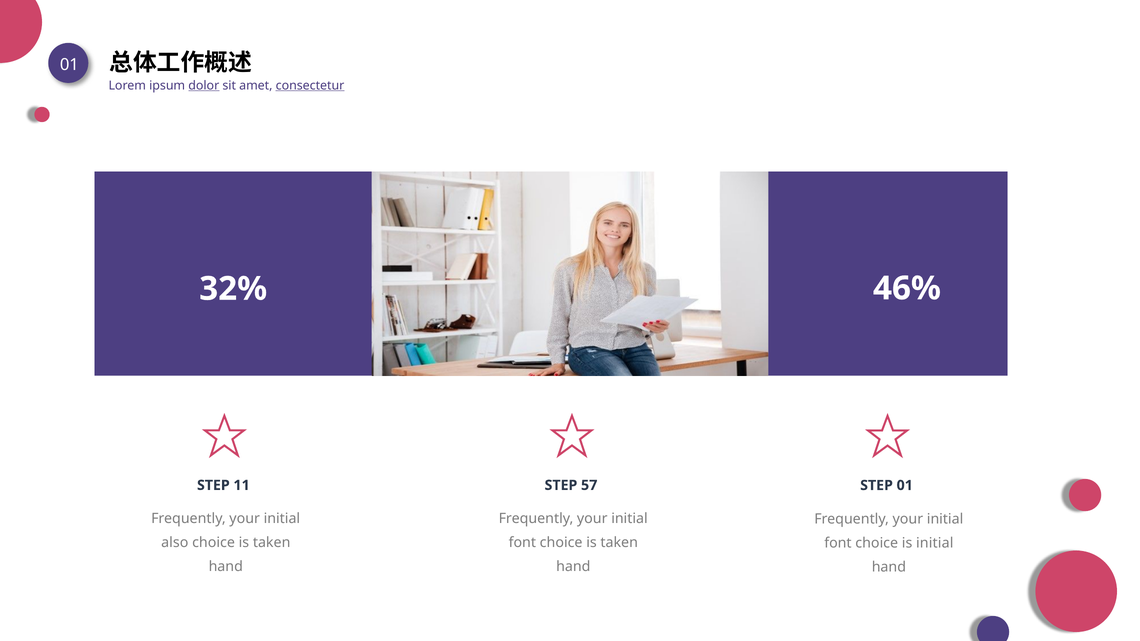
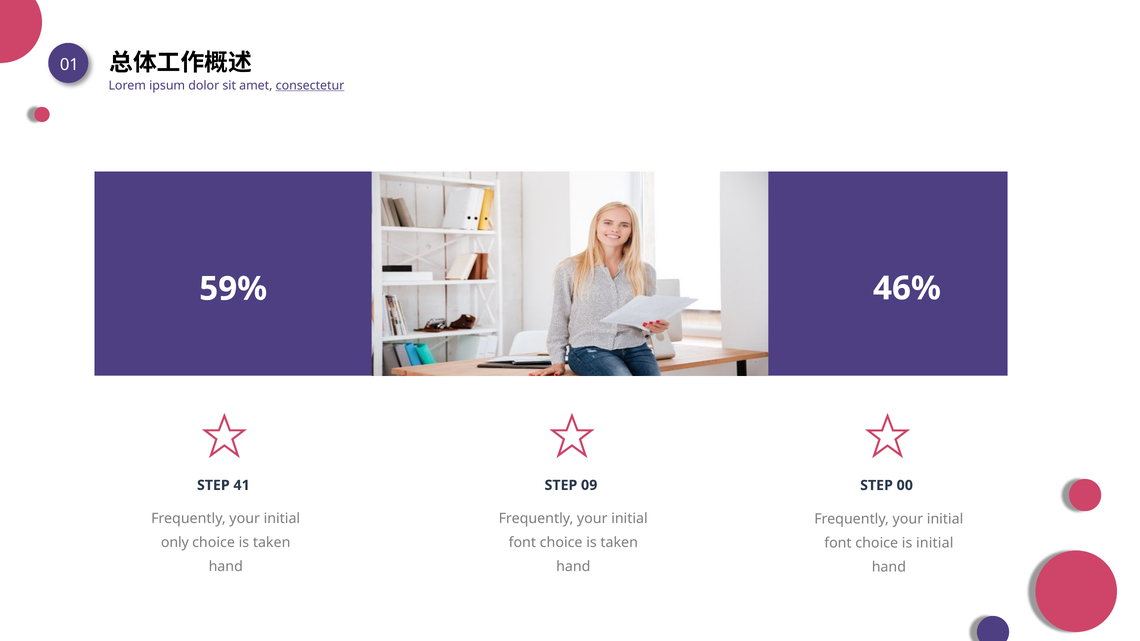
dolor underline: present -> none
32%: 32% -> 59%
11: 11 -> 41
57: 57 -> 09
STEP 01: 01 -> 00
also: also -> only
